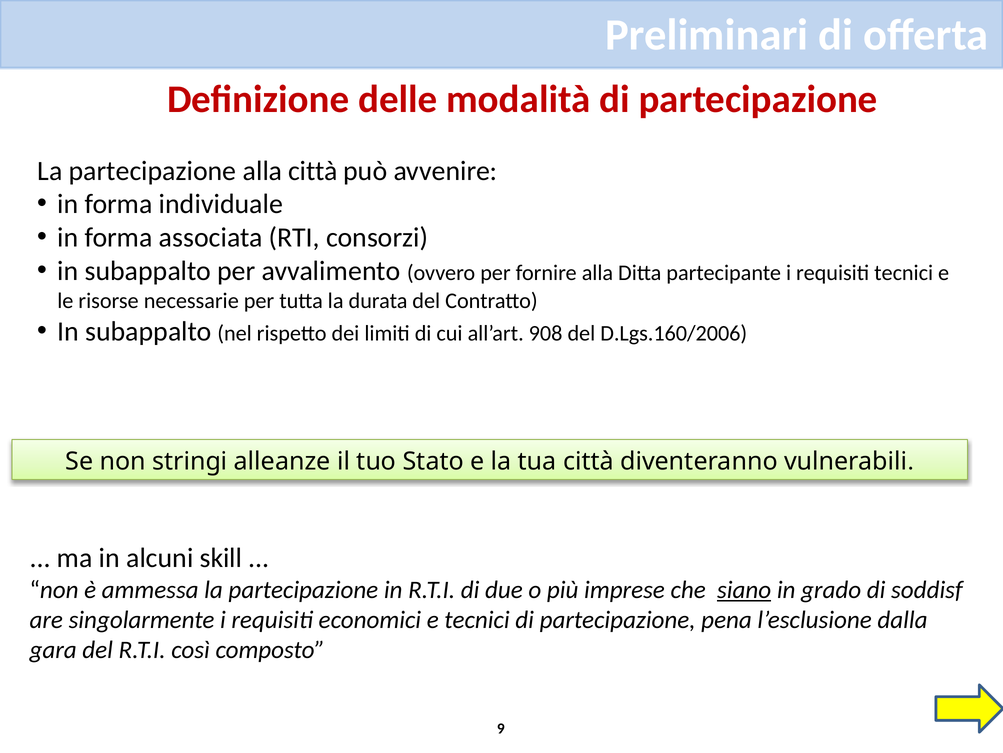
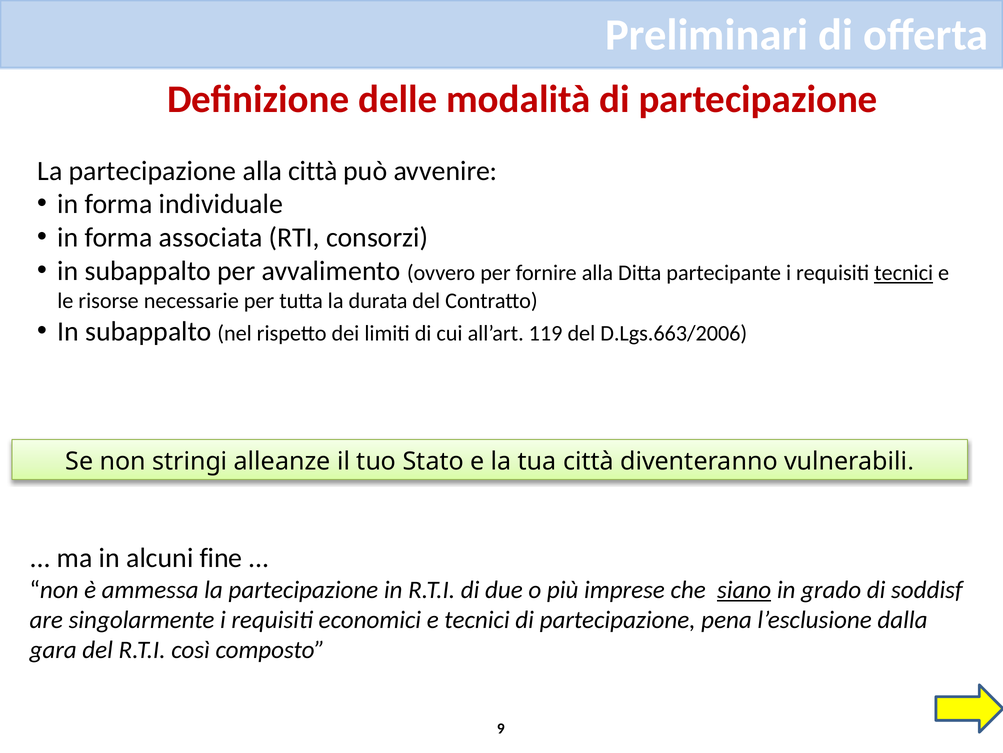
tecnici at (904, 273) underline: none -> present
908: 908 -> 119
D.Lgs.160/2006: D.Lgs.160/2006 -> D.Lgs.663/2006
skill: skill -> fine
